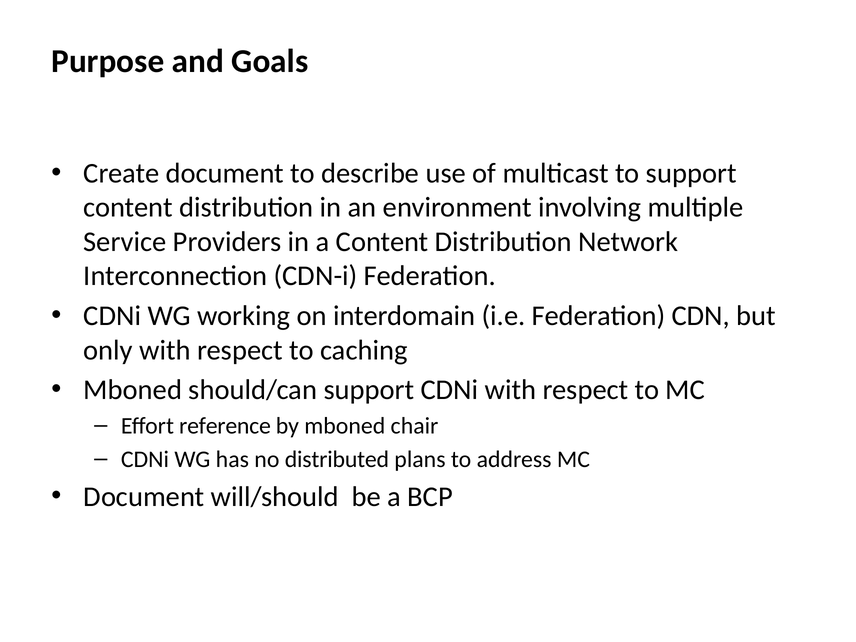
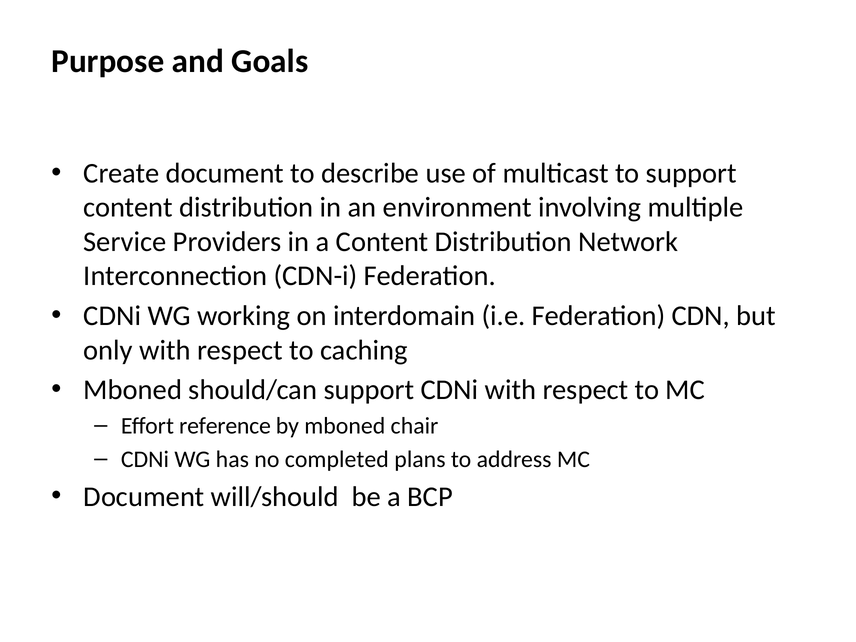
distributed: distributed -> completed
